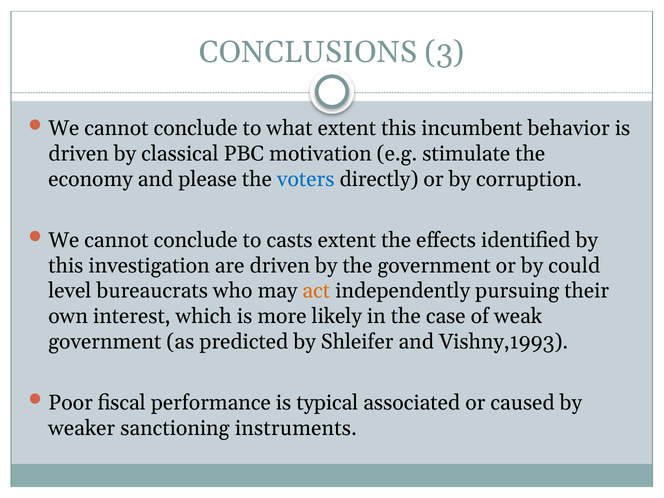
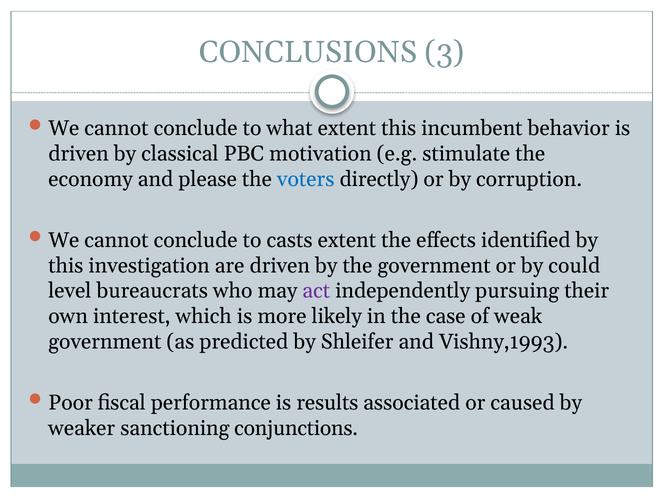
act colour: orange -> purple
typical: typical -> results
instruments: instruments -> conjunctions
